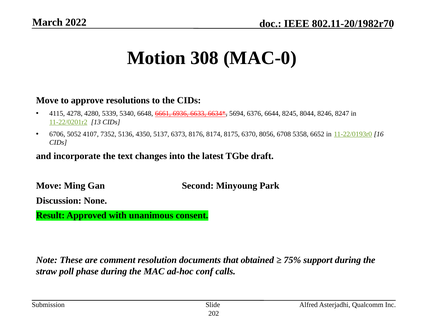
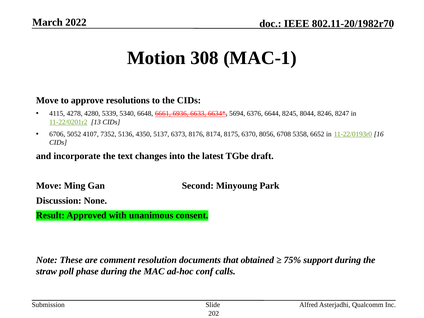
MAC-0: MAC-0 -> MAC-1
